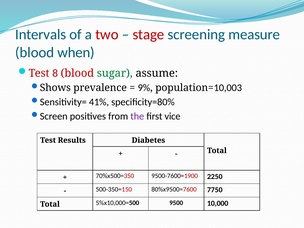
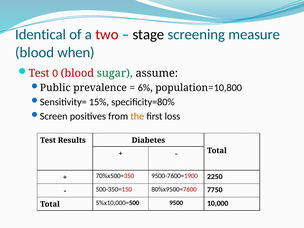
Intervals: Intervals -> Identical
stage colour: red -> black
8: 8 -> 0
Shows: Shows -> Public
9%: 9% -> 6%
10,003: 10,003 -> 10,800
41%: 41% -> 15%
the colour: purple -> orange
vice: vice -> loss
